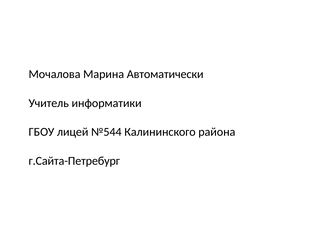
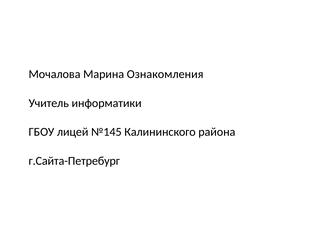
Автоматически: Автоматически -> Ознакомления
№544: №544 -> №145
